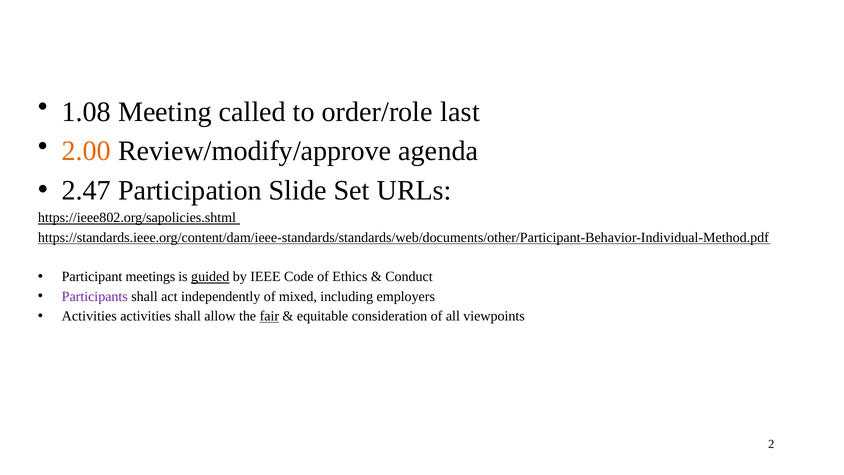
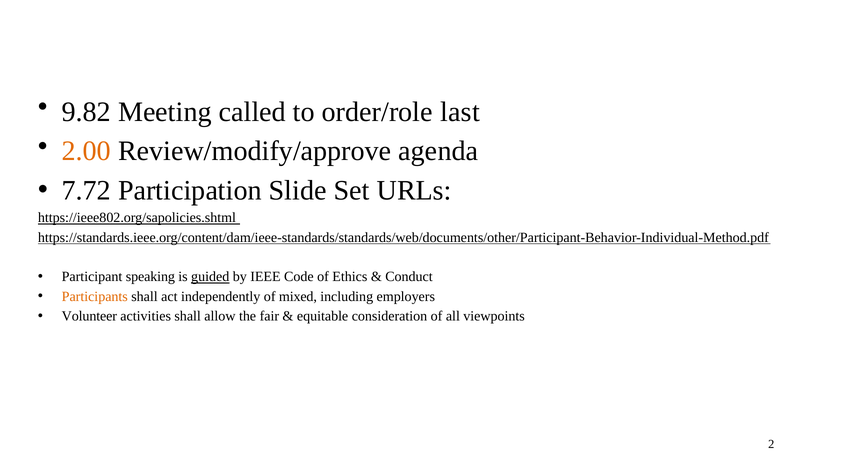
1.08: 1.08 -> 9.82
2.47: 2.47 -> 7.72
meetings: meetings -> speaking
Participants colour: purple -> orange
Activities at (89, 316): Activities -> Volunteer
fair underline: present -> none
